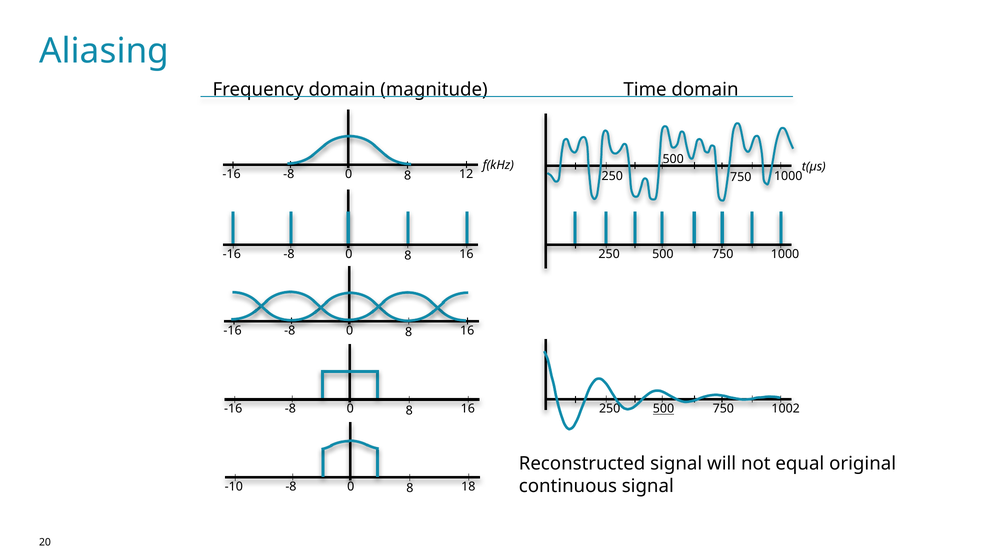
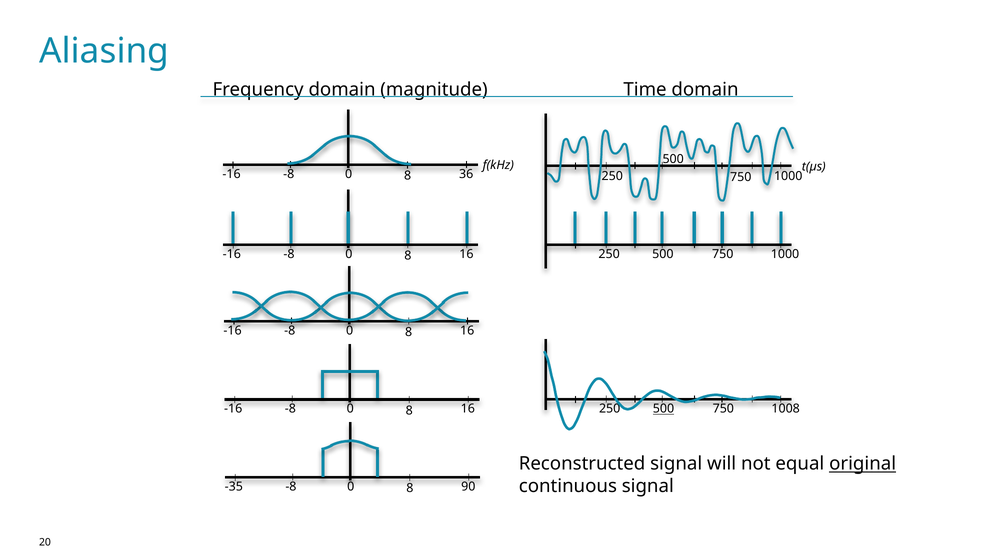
12: 12 -> 36
1002: 1002 -> 1008
original underline: none -> present
-10: -10 -> -35
18: 18 -> 90
